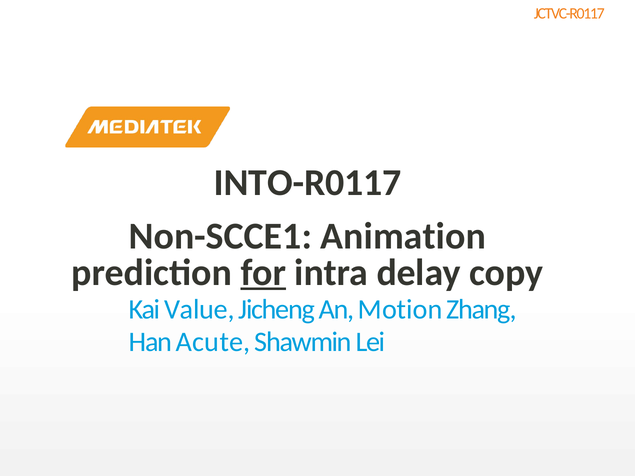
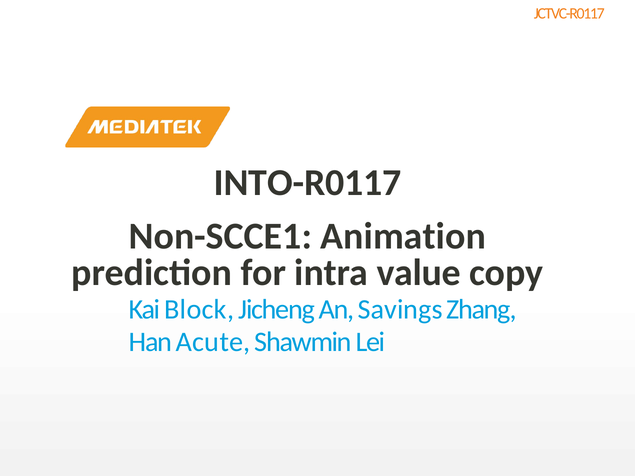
for underline: present -> none
delay: delay -> value
Value: Value -> Block
Motion: Motion -> Savings
